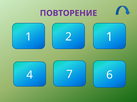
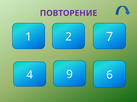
2 1: 1 -> 7
7: 7 -> 9
